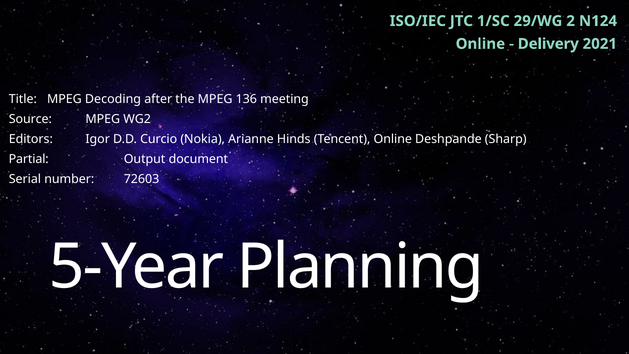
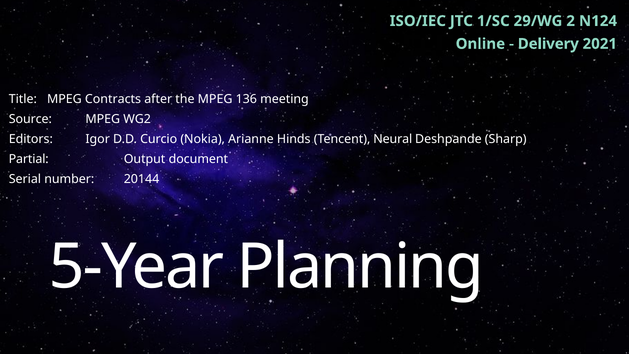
Decoding: Decoding -> Contracts
Tencent Online: Online -> Neural
72603: 72603 -> 20144
